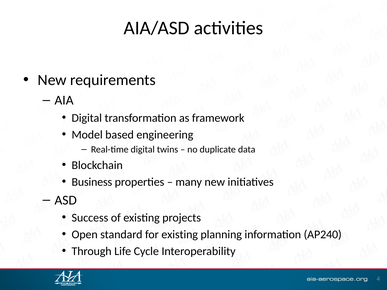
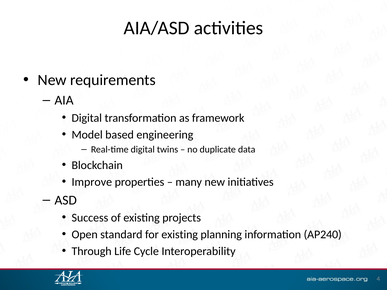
Business: Business -> Improve
